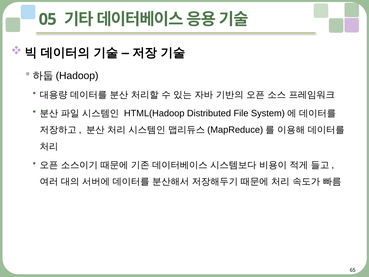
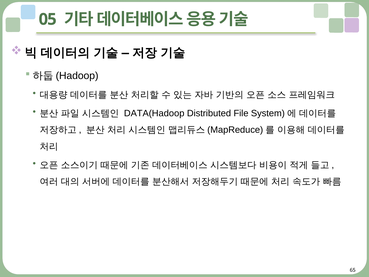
HTML(Hadoop: HTML(Hadoop -> DATA(Hadoop
